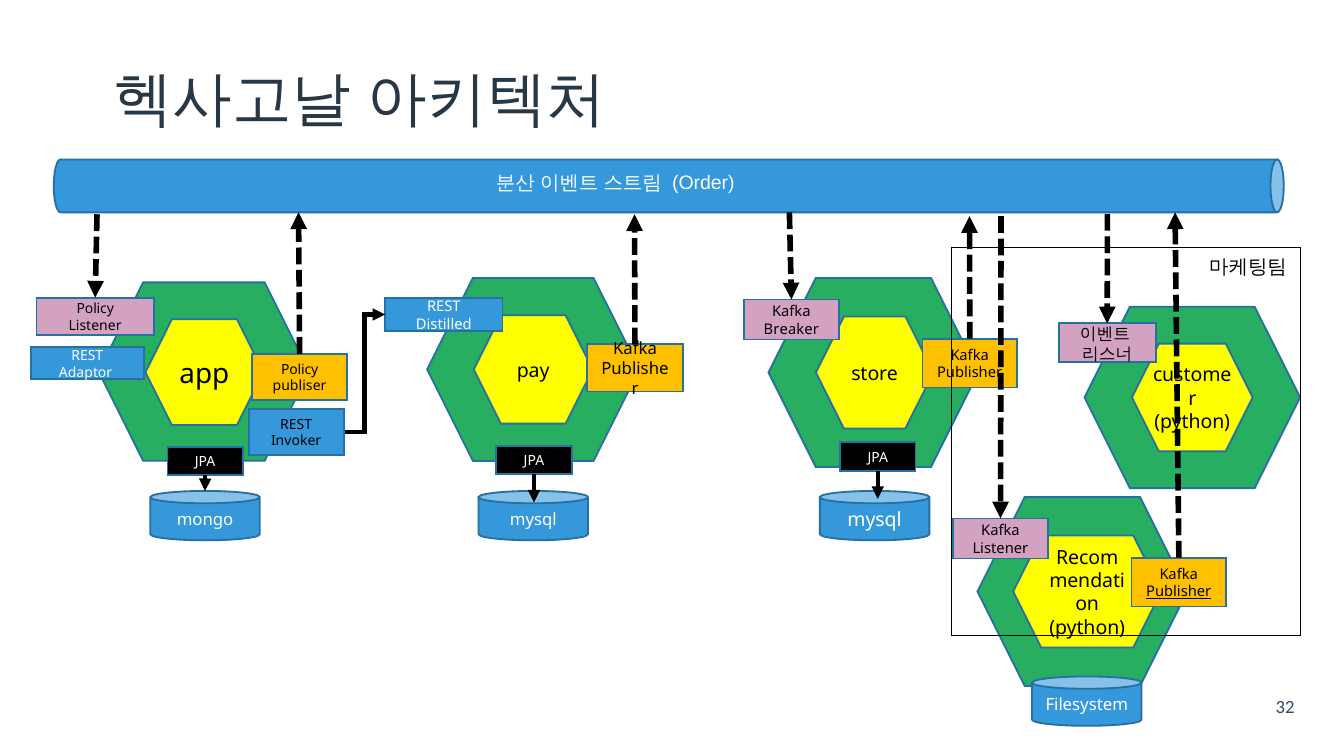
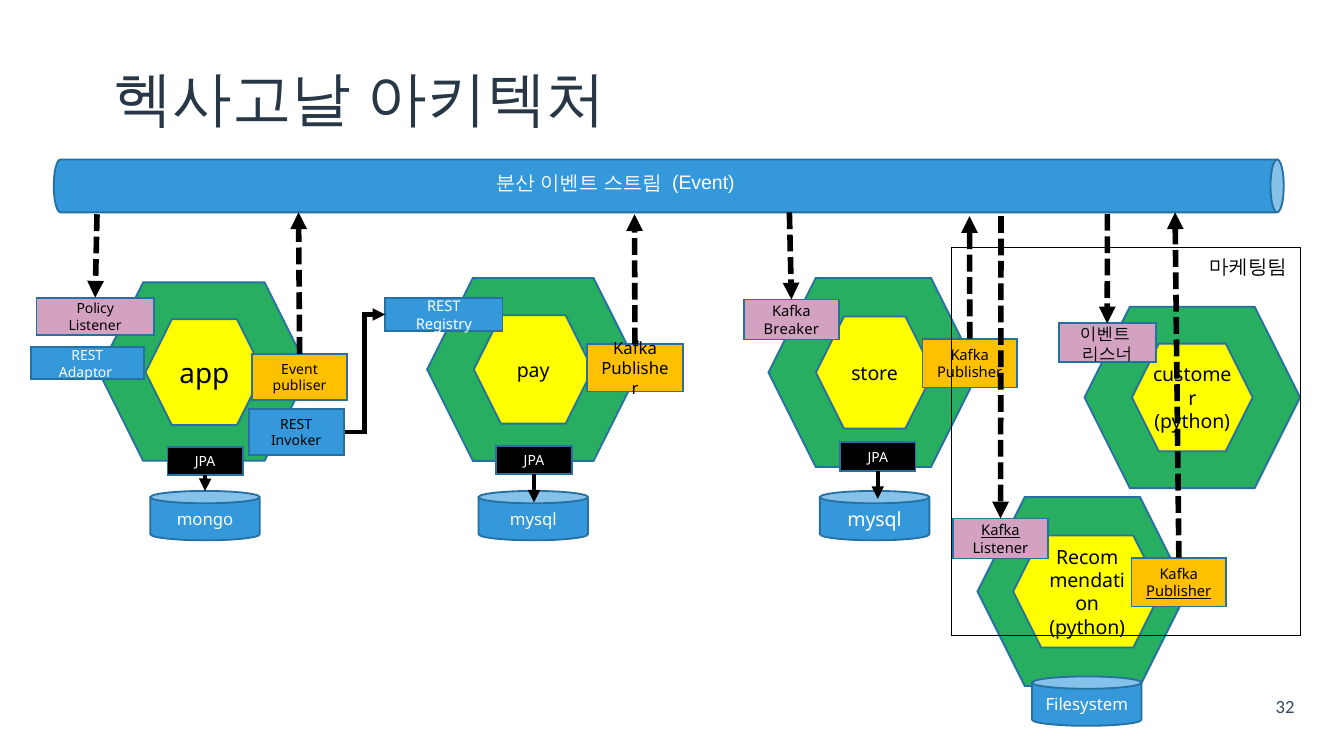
Order at (703, 183): Order -> Event
Distilled: Distilled -> Registry
Policy at (300, 369): Policy -> Event
Kafka at (1000, 531) underline: none -> present
